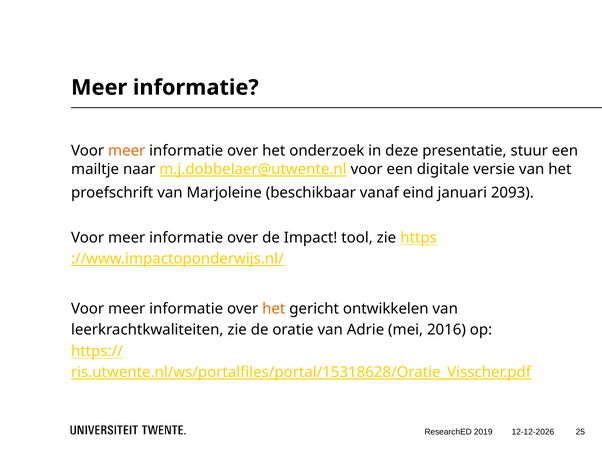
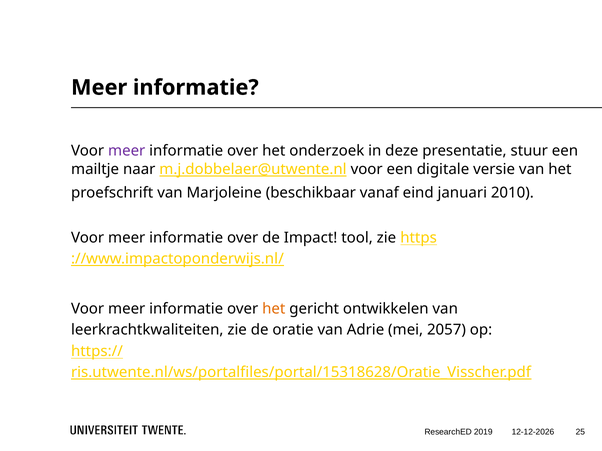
meer at (127, 151) colour: orange -> purple
2093: 2093 -> 2010
2016: 2016 -> 2057
